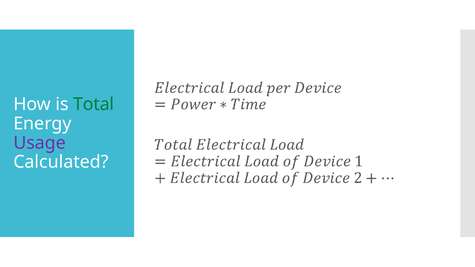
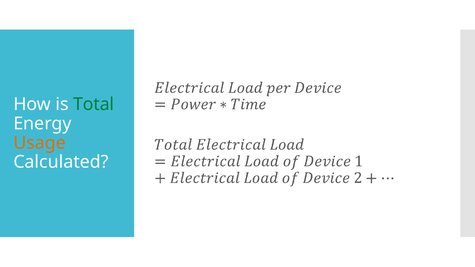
Usage colour: purple -> orange
